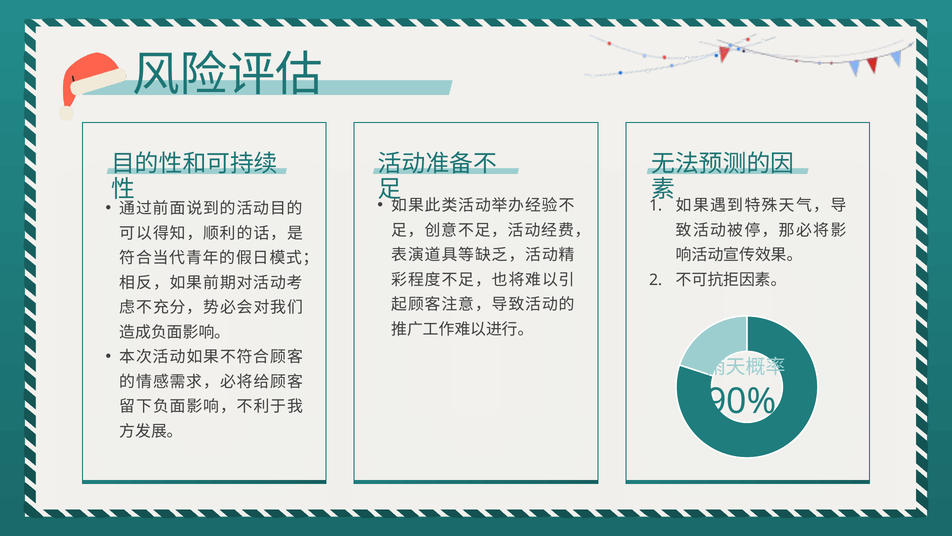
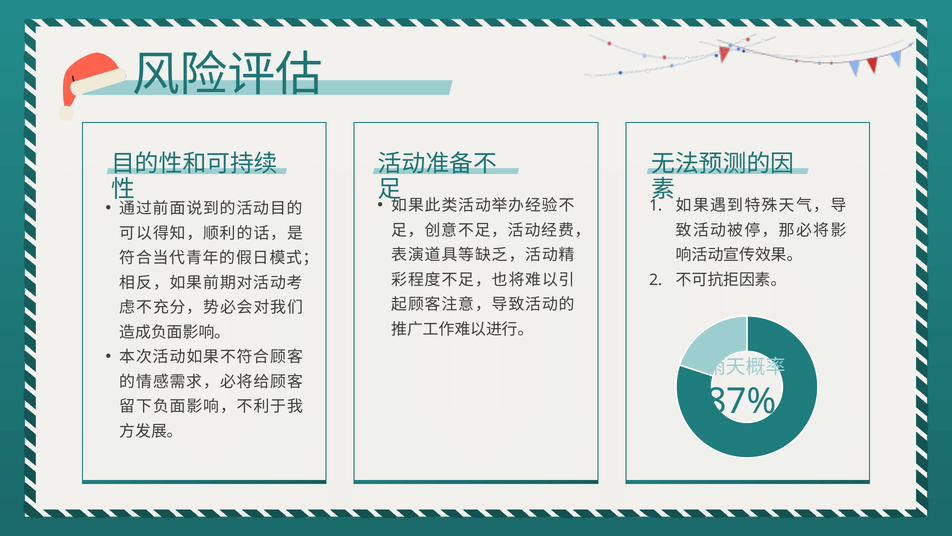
90%: 90% -> 87%
